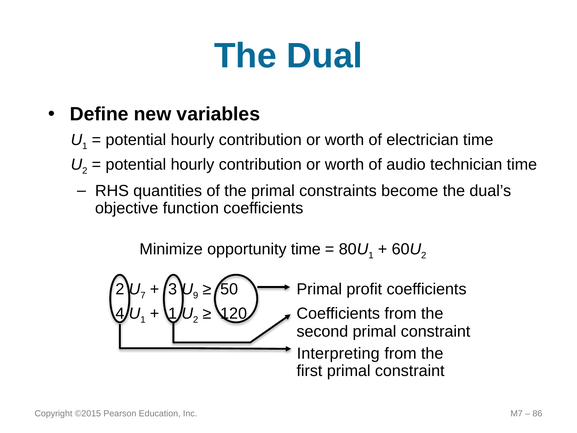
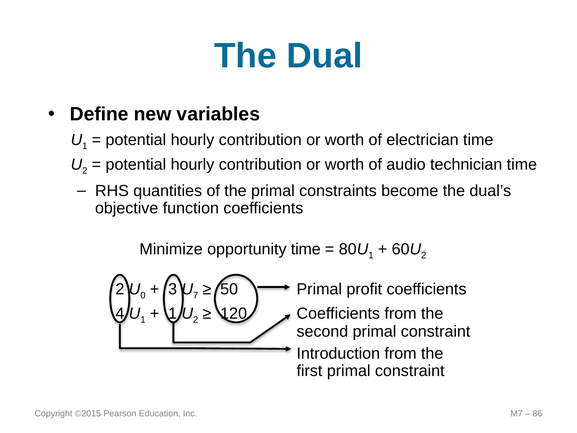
7: 7 -> 0
9: 9 -> 7
Interpreting: Interpreting -> Introduction
